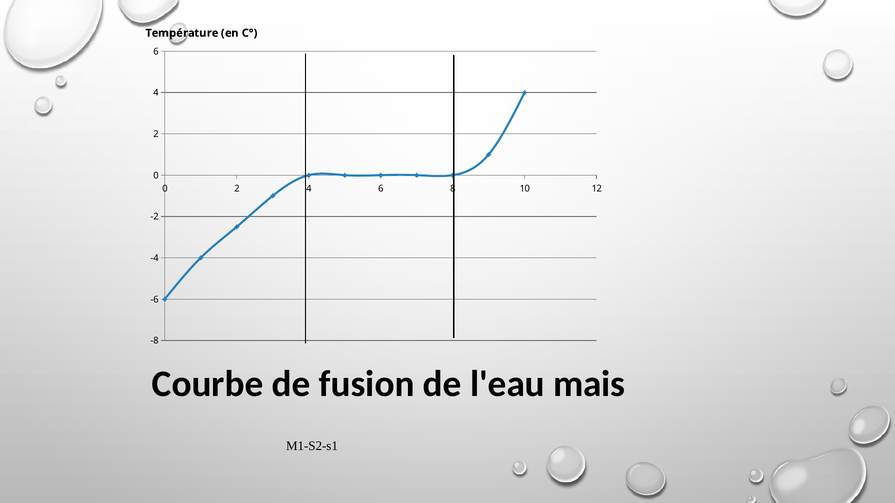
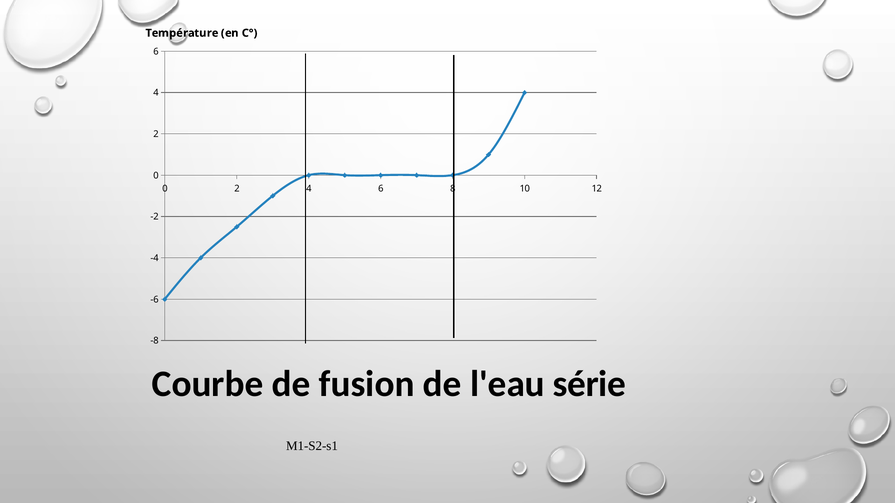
mais: mais -> série
